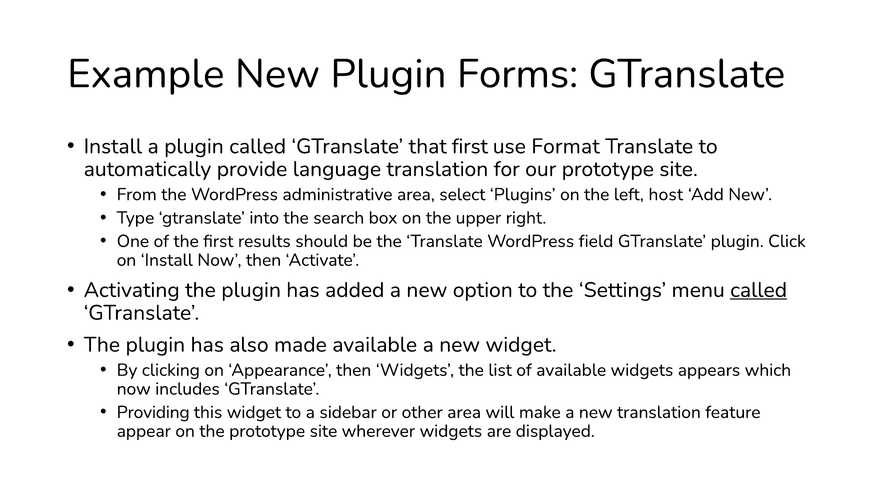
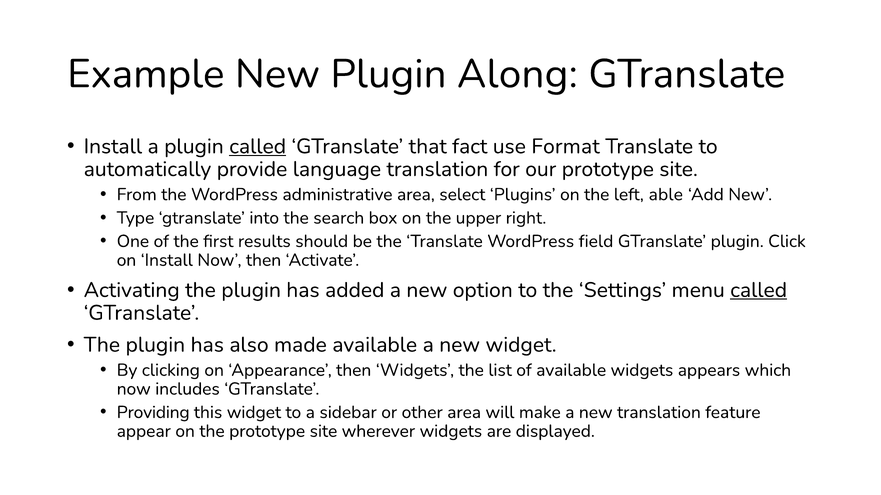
Forms: Forms -> Along
called at (258, 146) underline: none -> present
that first: first -> fact
host: host -> able
